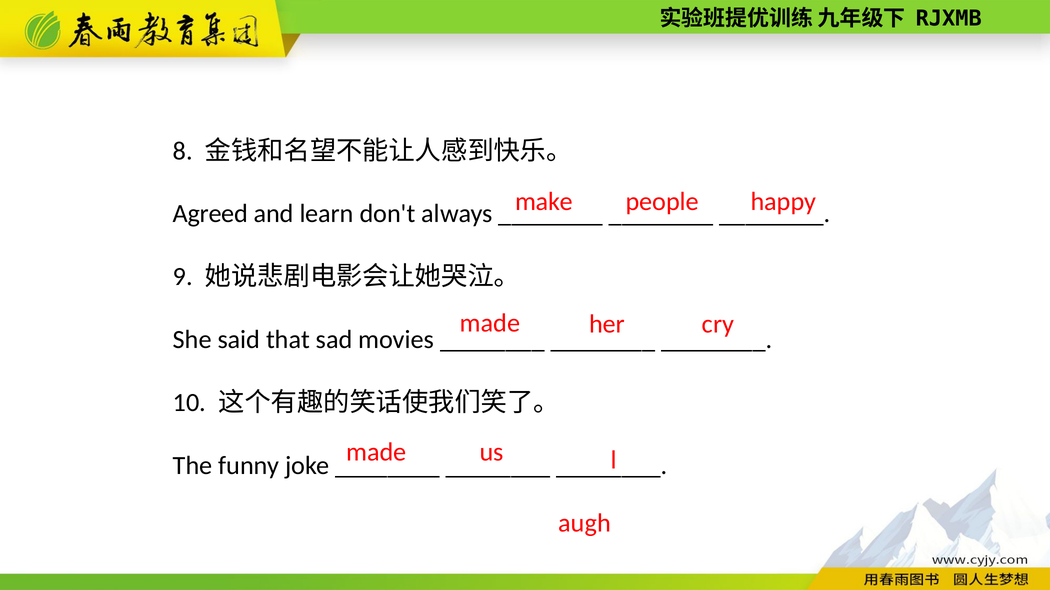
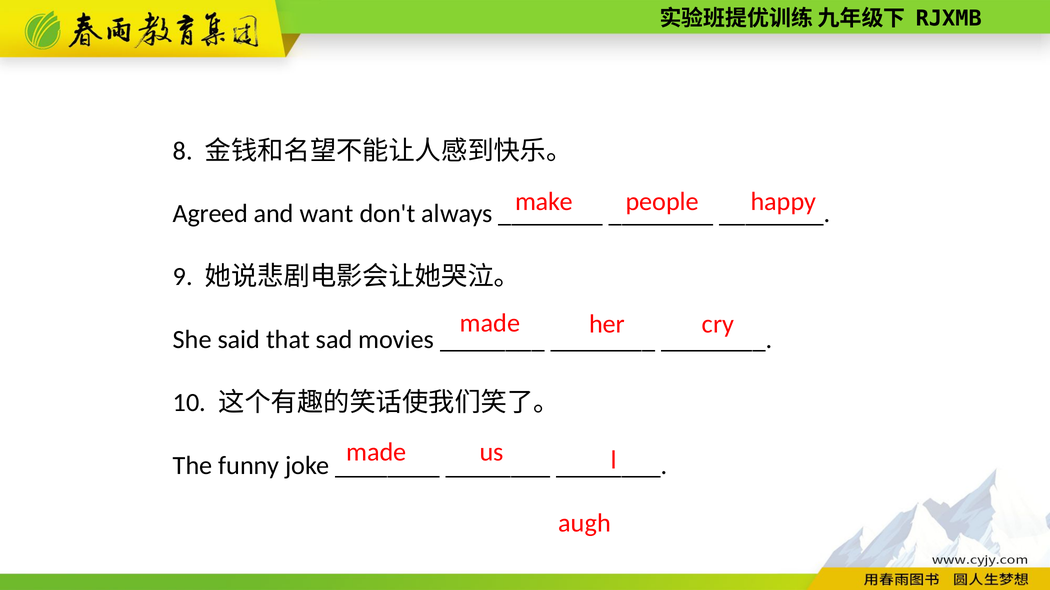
learn: learn -> want
